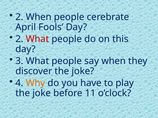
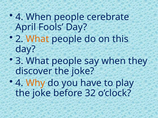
2 at (19, 17): 2 -> 4
What at (37, 39) colour: red -> orange
11: 11 -> 32
